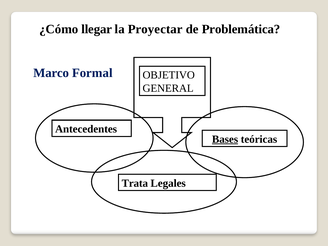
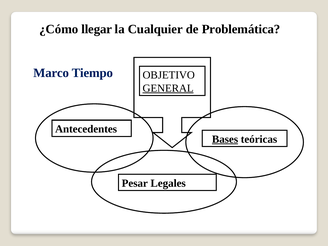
Proyectar: Proyectar -> Cualquier
Formal: Formal -> Tiempo
GENERAL underline: none -> present
Trata: Trata -> Pesar
